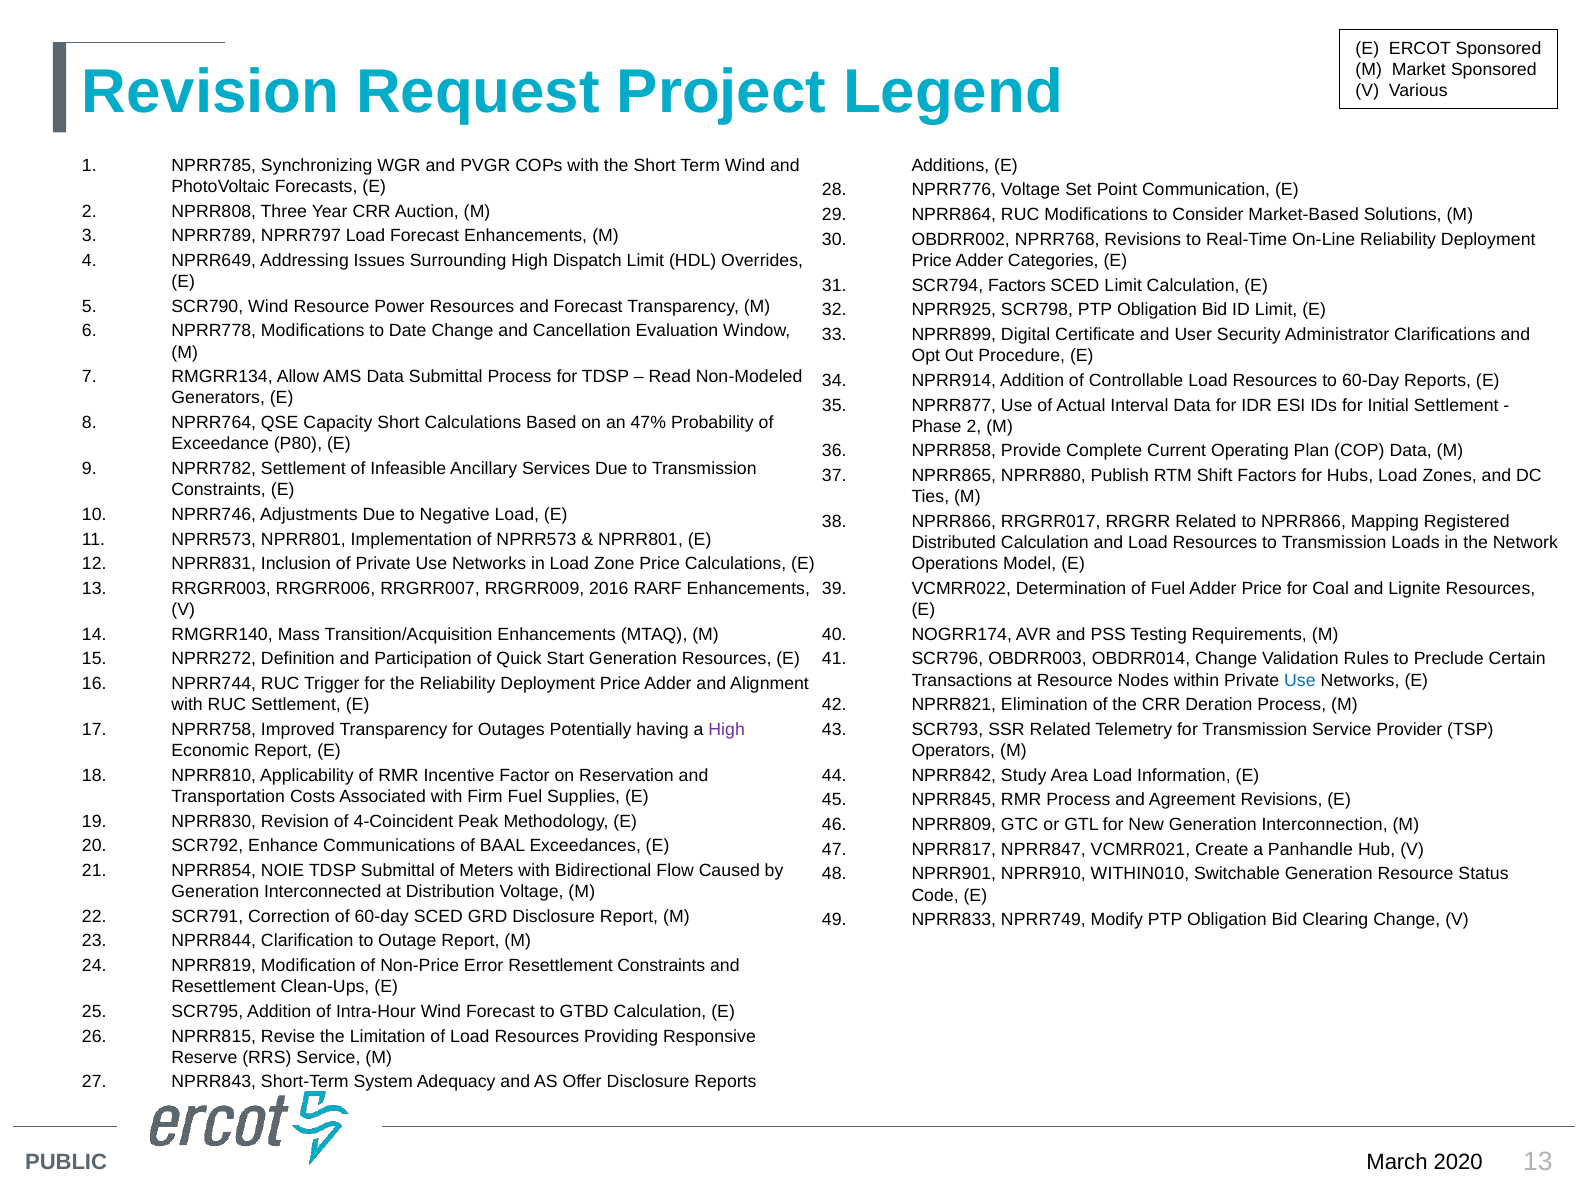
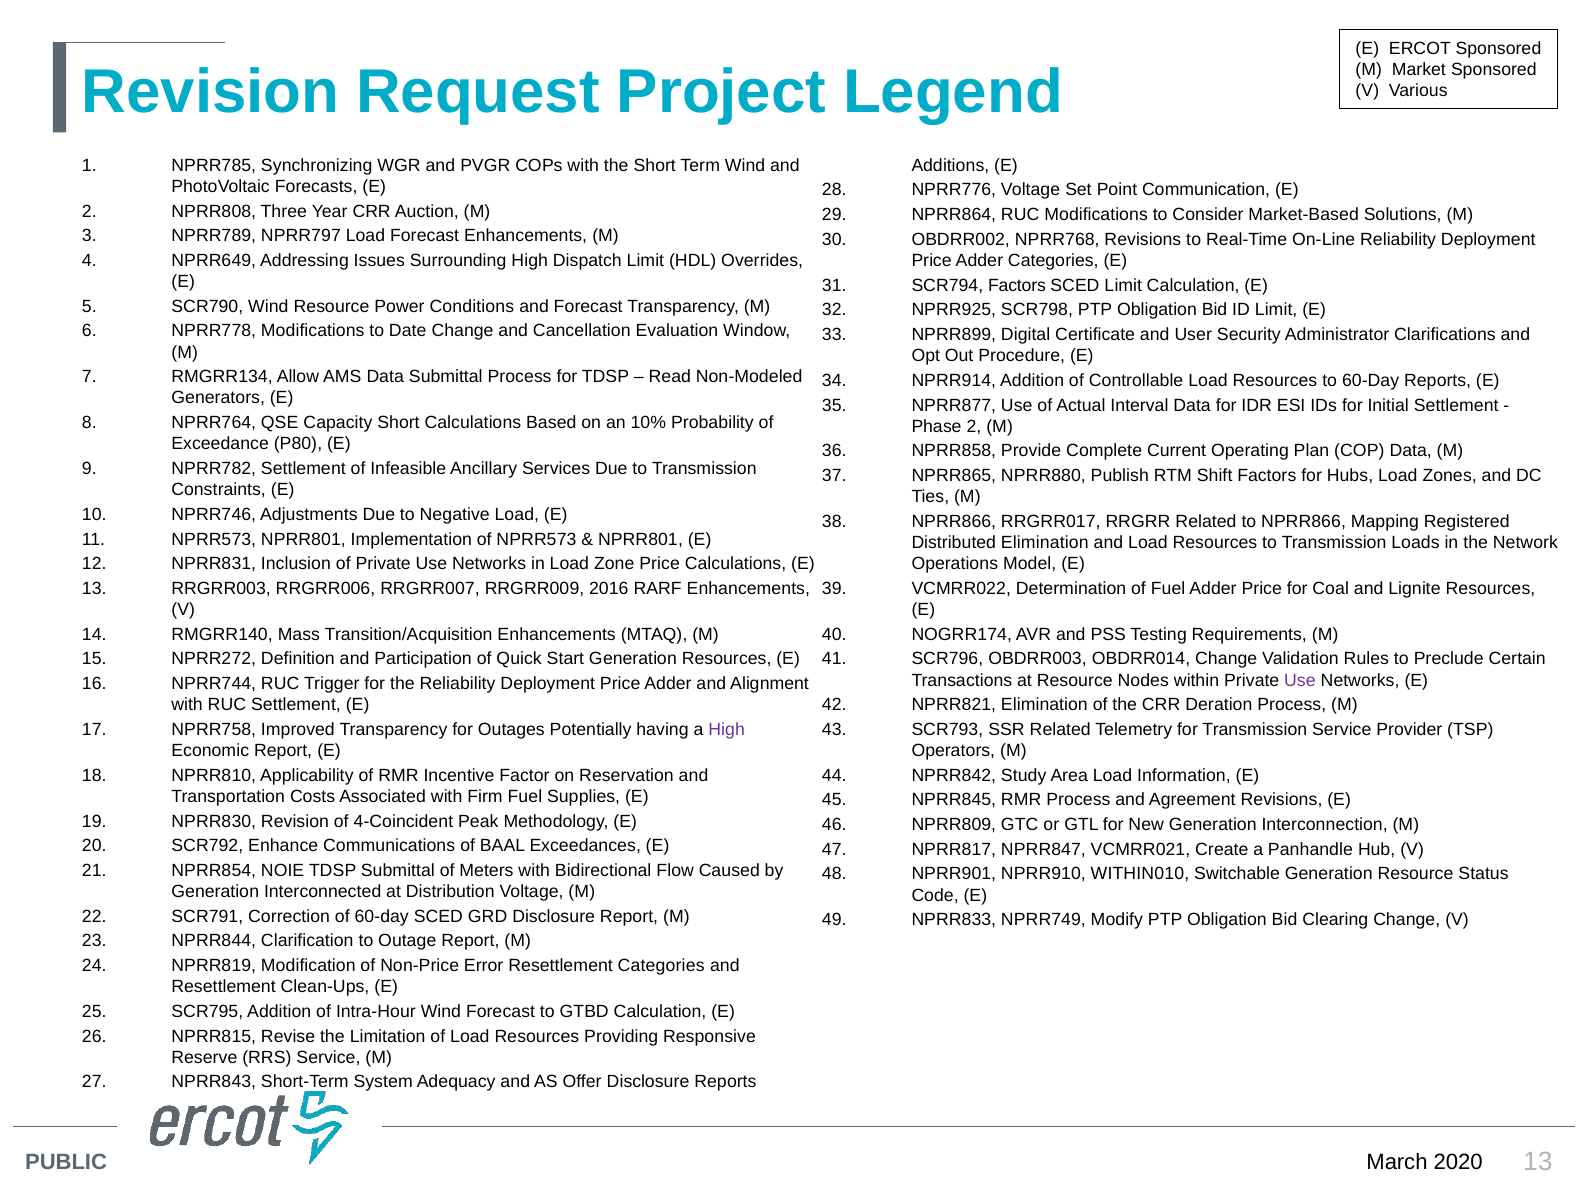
Power Resources: Resources -> Conditions
47%: 47% -> 10%
Distributed Calculation: Calculation -> Elimination
Use at (1300, 680) colour: blue -> purple
Resettlement Constraints: Constraints -> Categories
